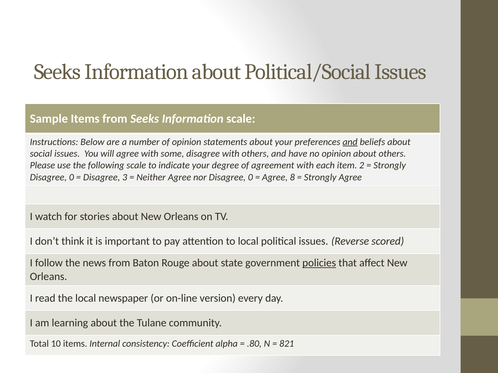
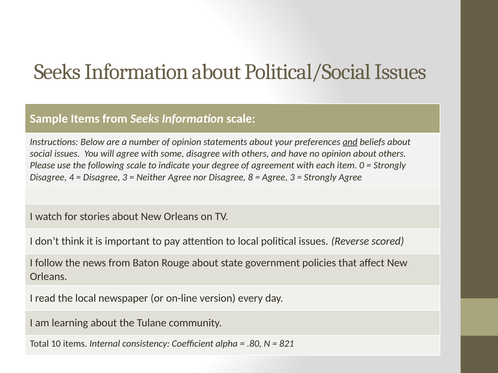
2: 2 -> 0
0 at (71, 177): 0 -> 4
nor Disagree 0: 0 -> 8
Agree 8: 8 -> 3
policies underline: present -> none
